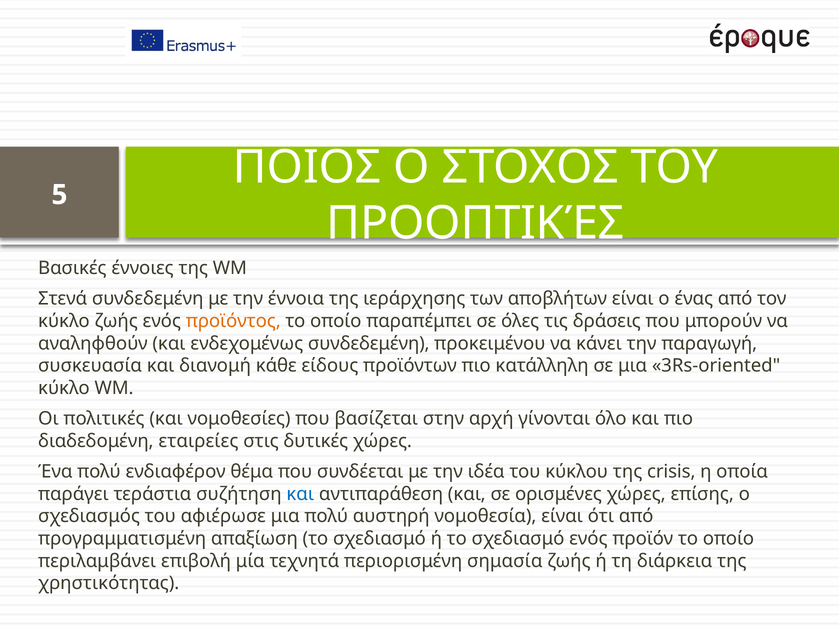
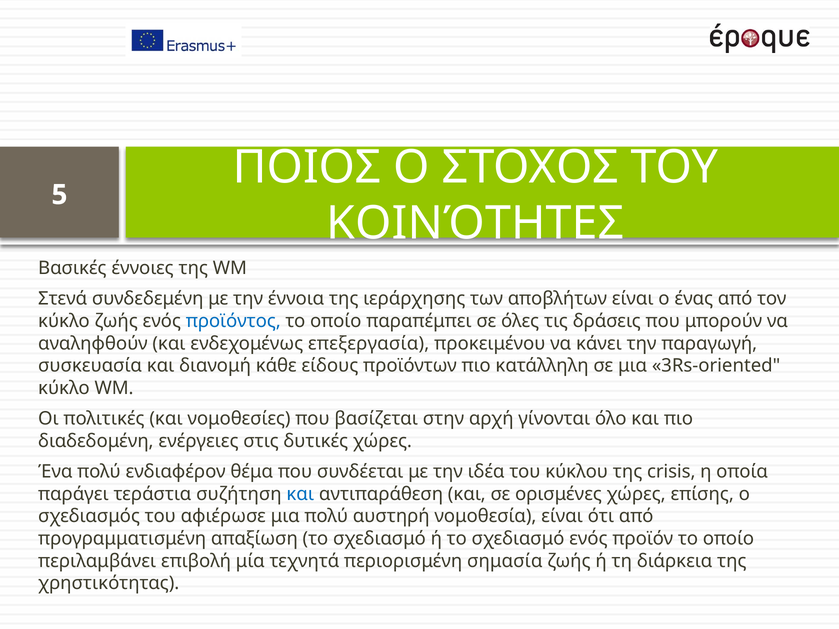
ΠΡΟΟΠΤΙΚΈΣ: ΠΡΟΟΠΤΙΚΈΣ -> ΚΟΙΝΌΤΗΤΕΣ
προϊόντος colour: orange -> blue
ενδεχομένως συνδεδεμένη: συνδεδεμένη -> επεξεργασία
εταιρείες: εταιρείες -> ενέργειες
